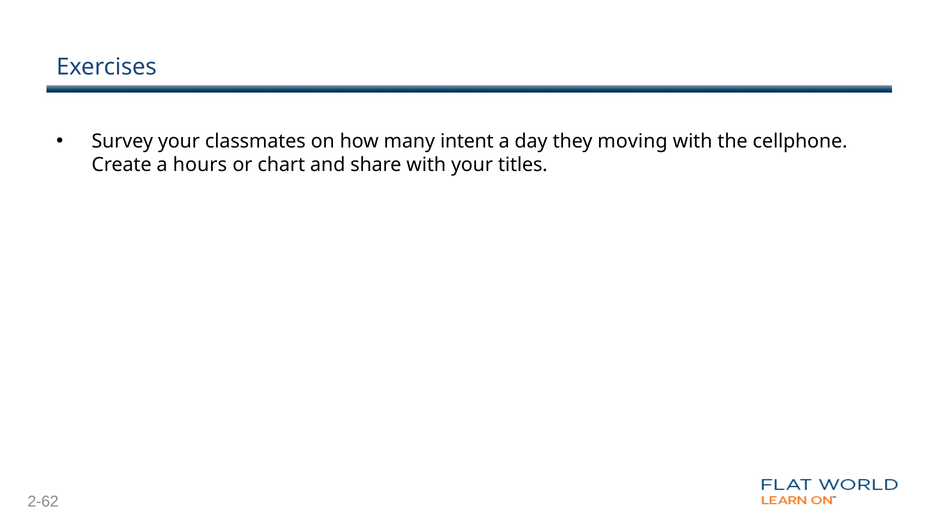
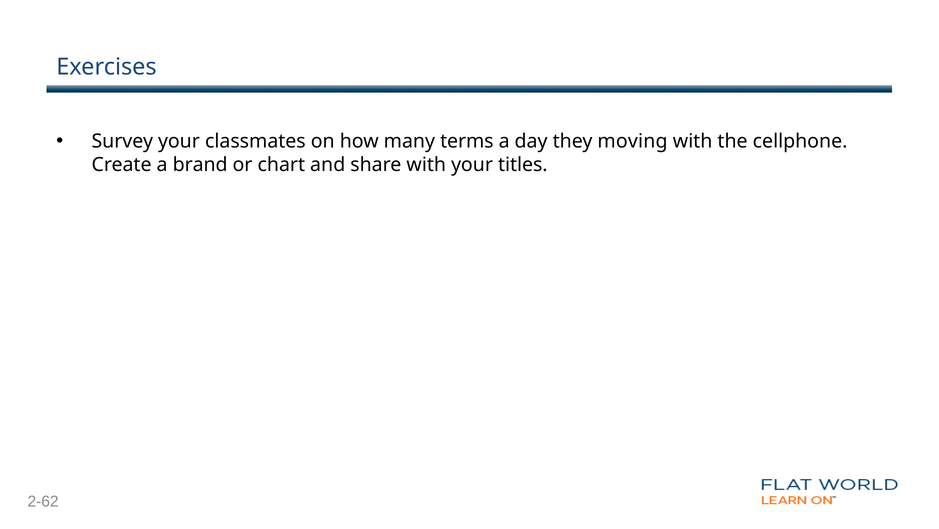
intent: intent -> terms
hours: hours -> brand
